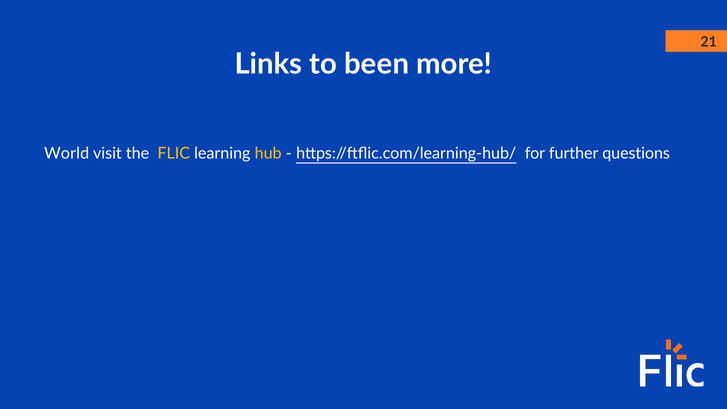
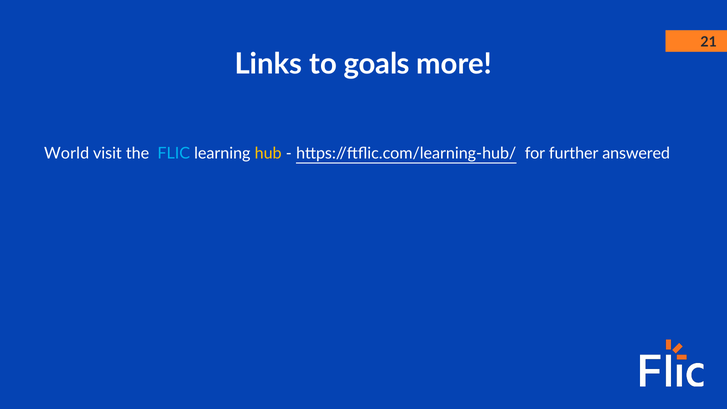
been: been -> goals
FLIC colour: yellow -> light blue
questions: questions -> answered
